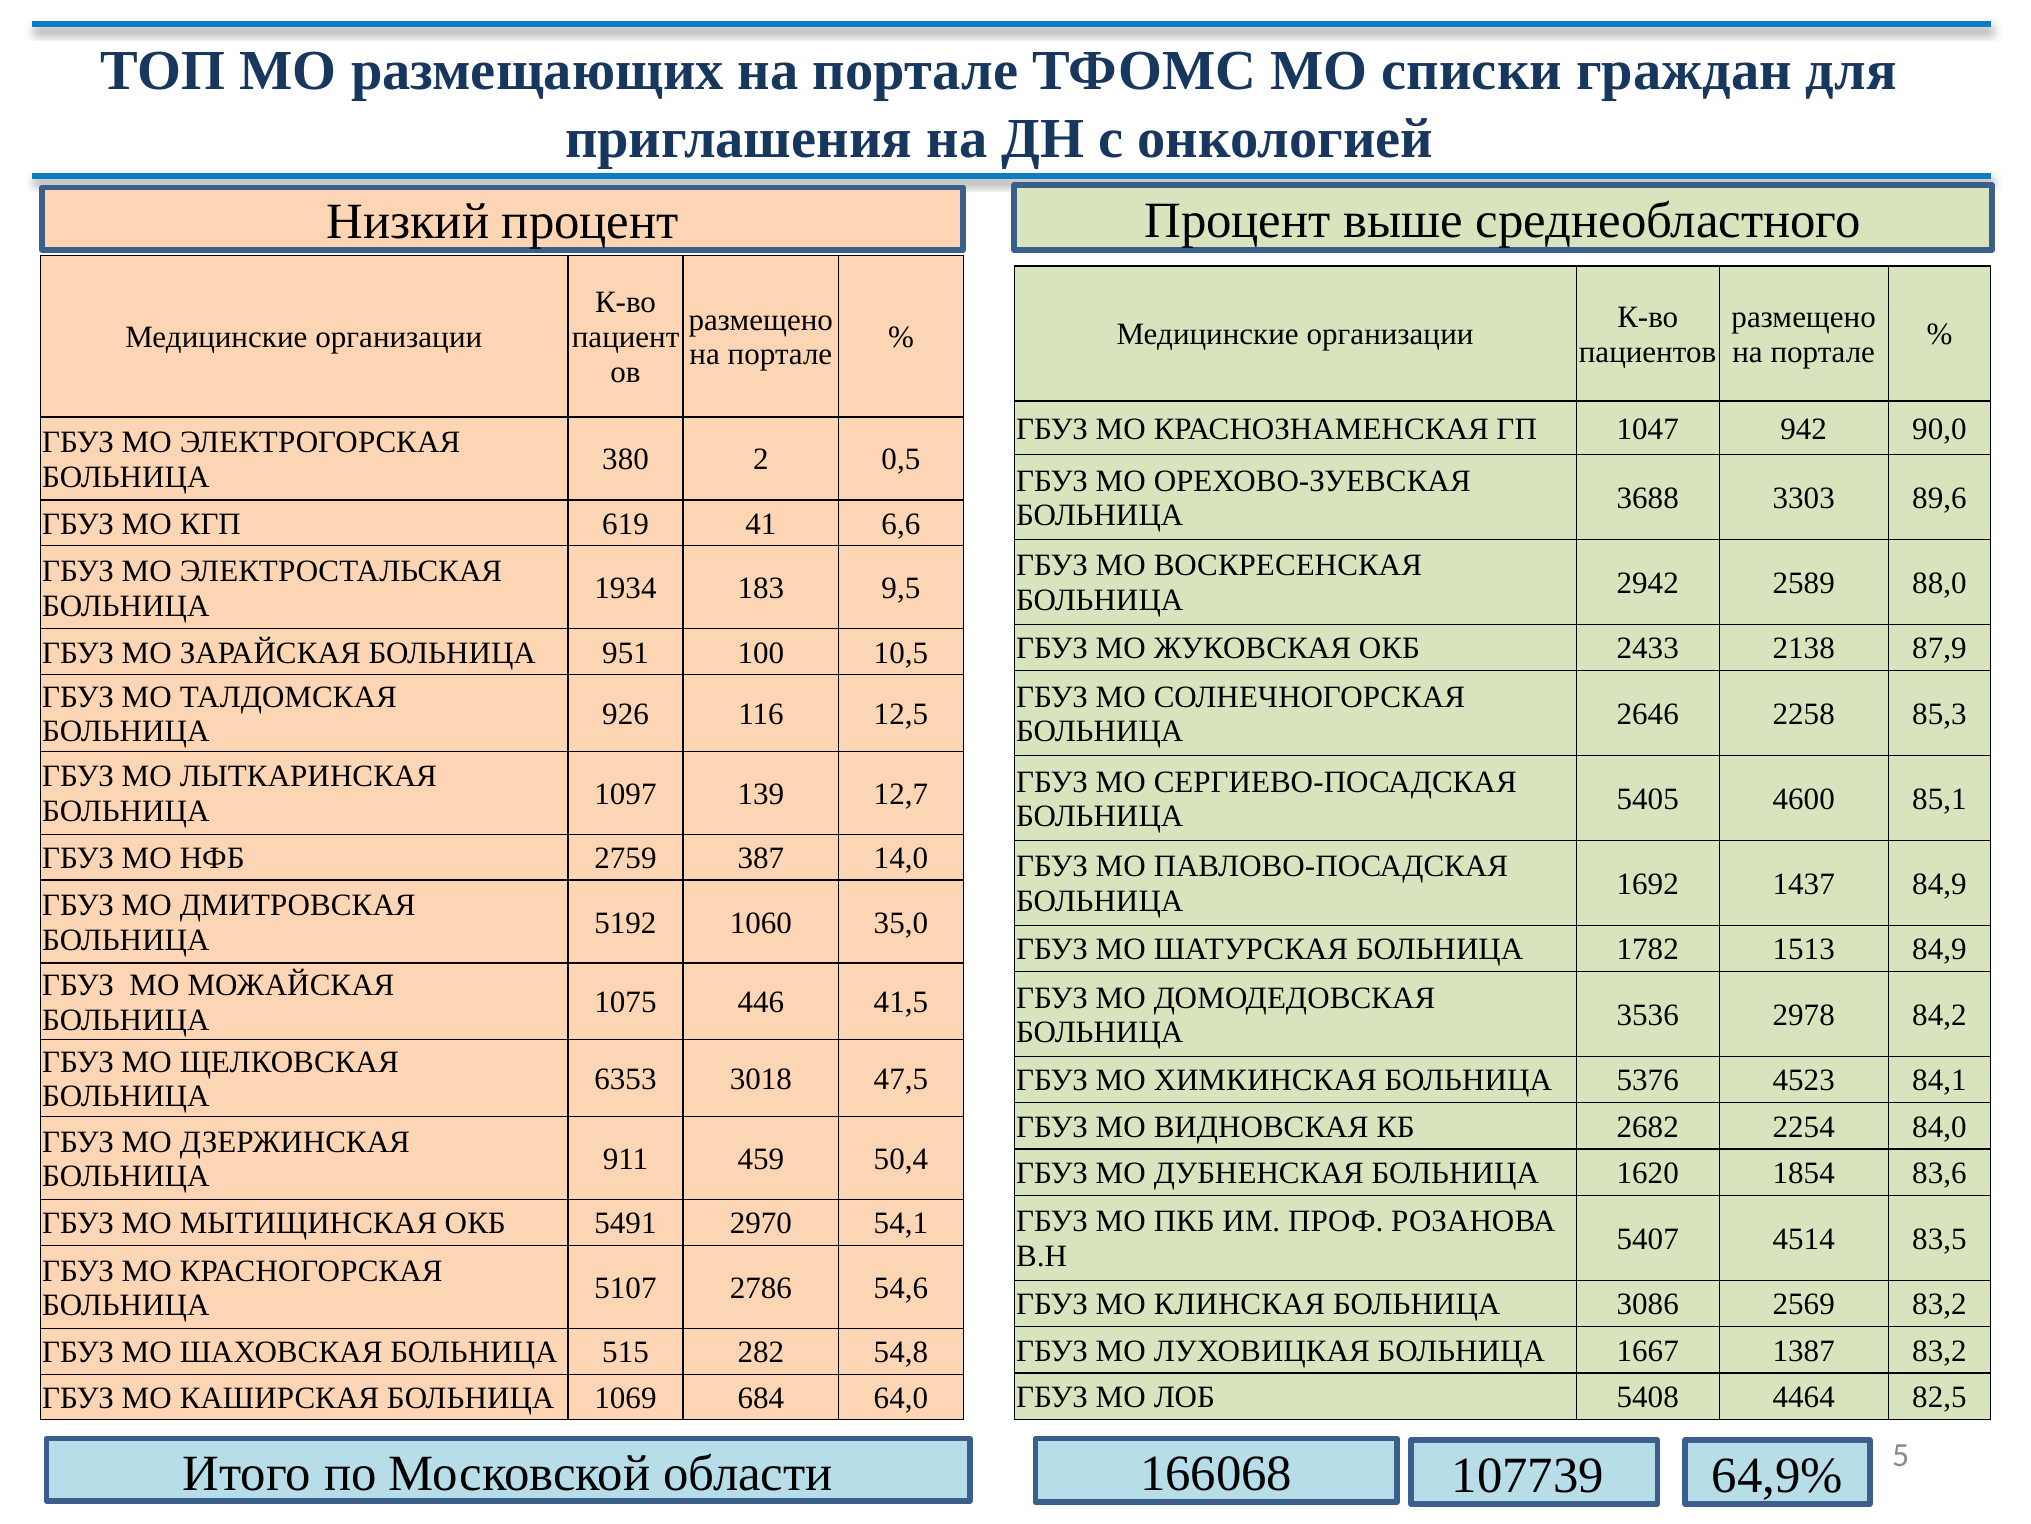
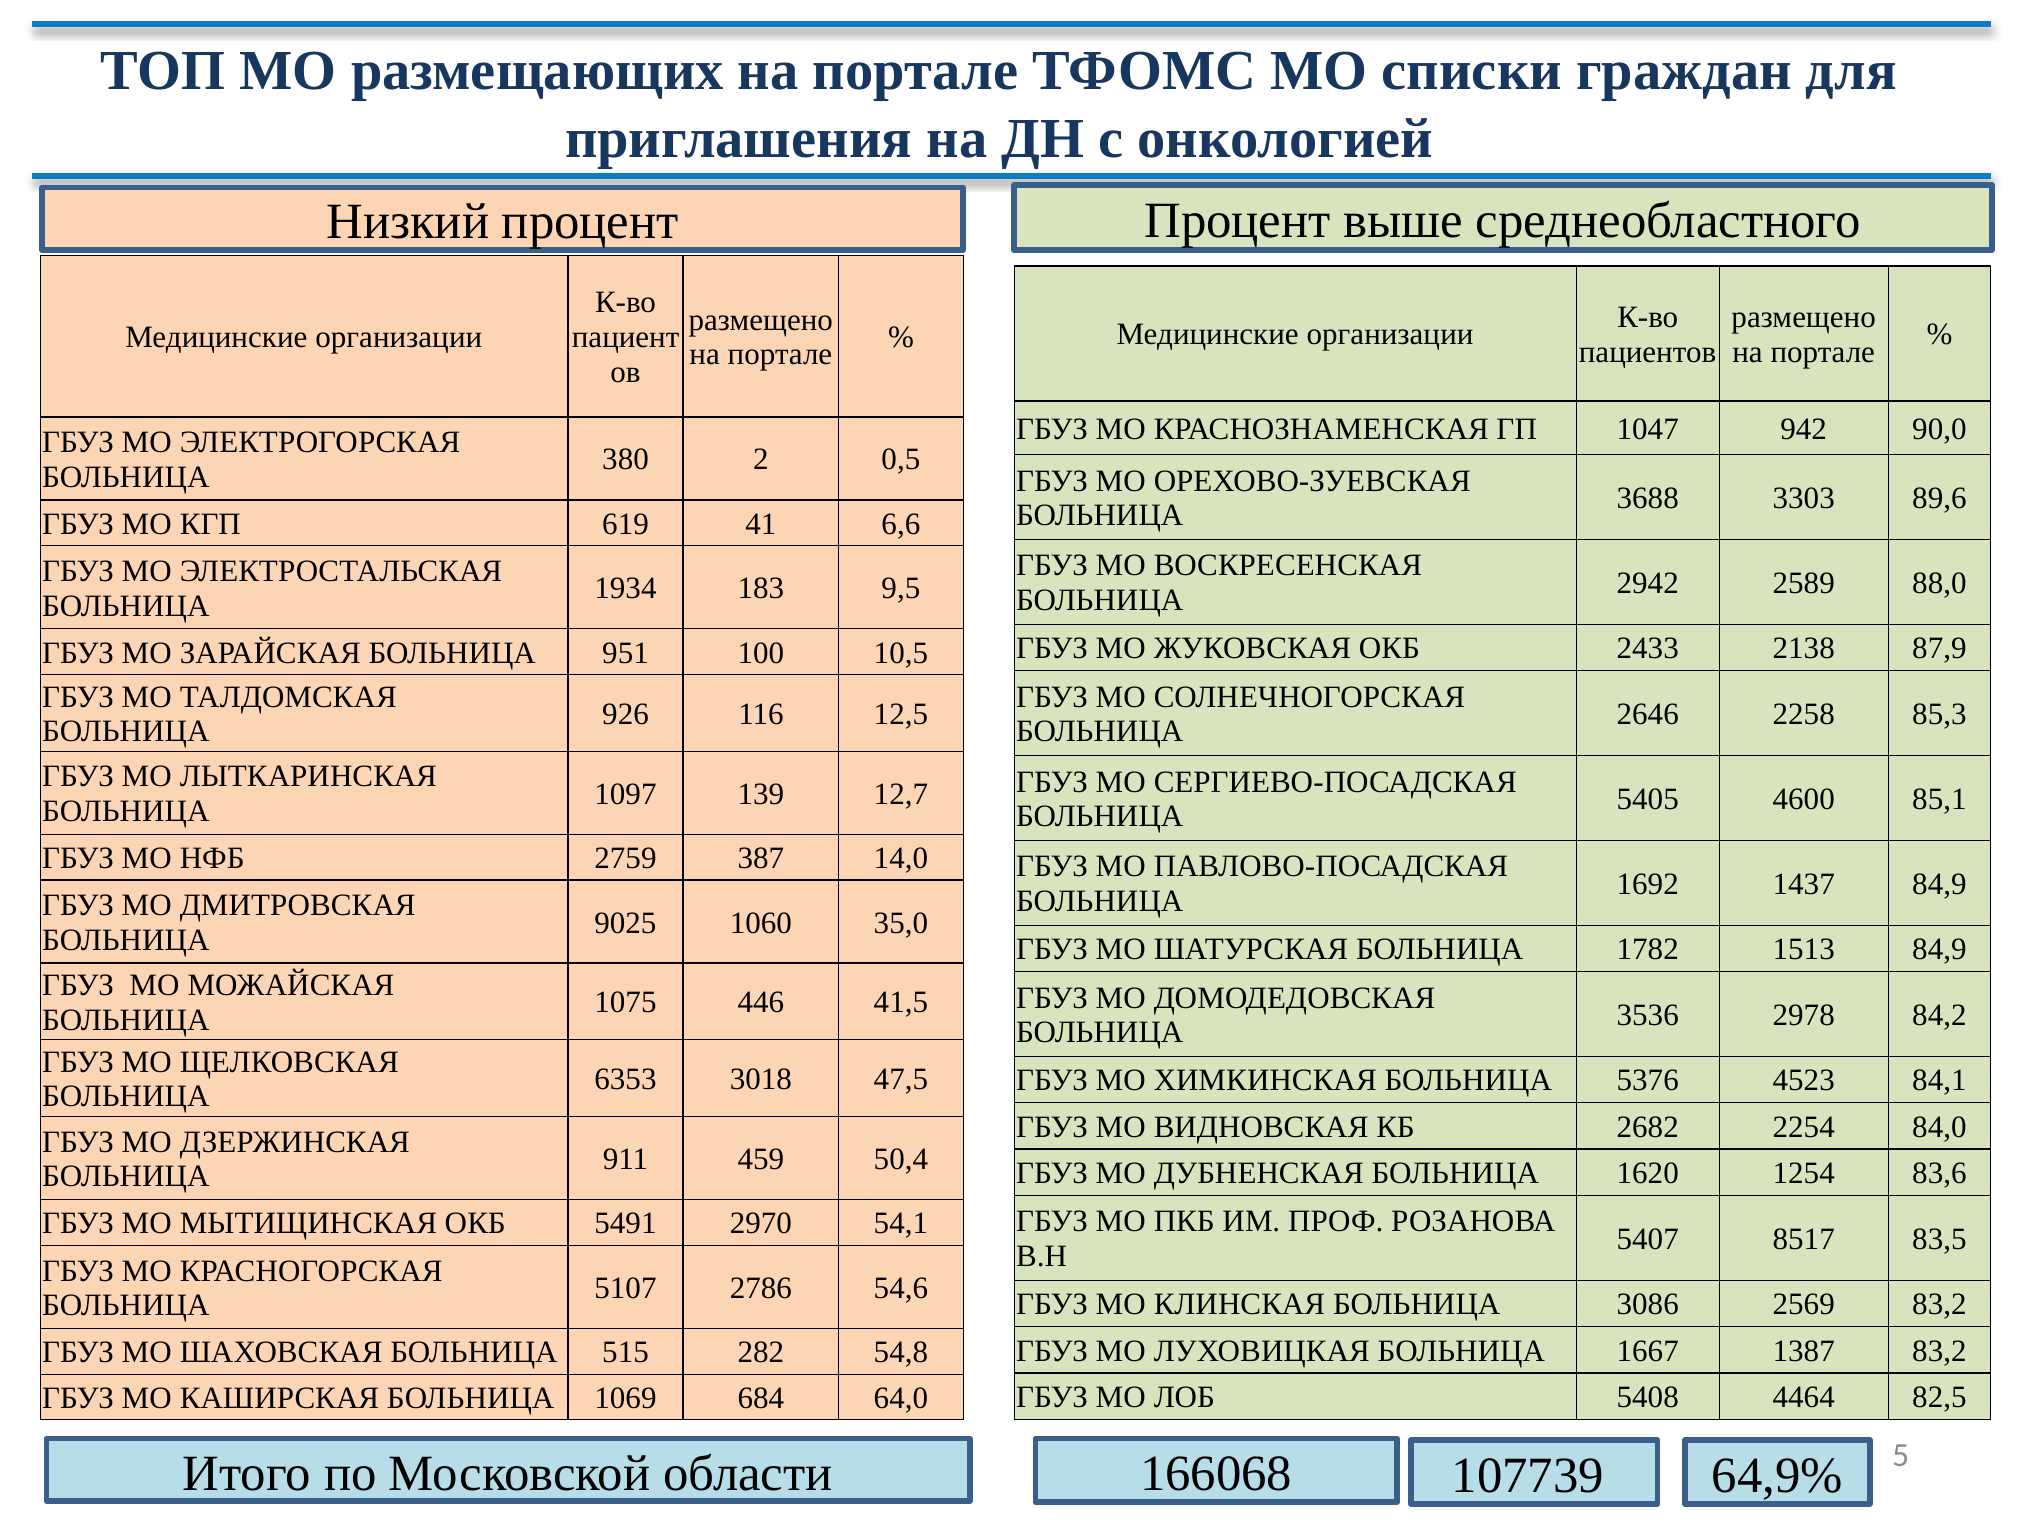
5192: 5192 -> 9025
1854: 1854 -> 1254
4514: 4514 -> 8517
